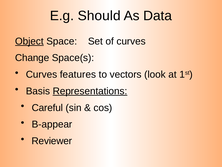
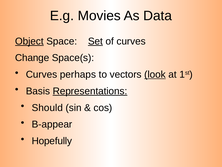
Should: Should -> Movies
Set underline: none -> present
features: features -> perhaps
look underline: none -> present
Careful: Careful -> Should
Reviewer: Reviewer -> Hopefully
